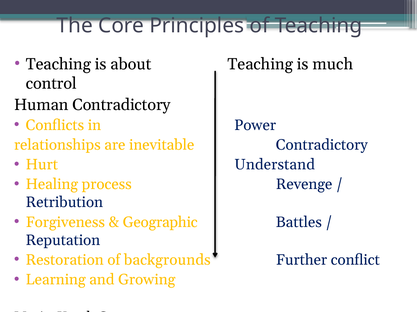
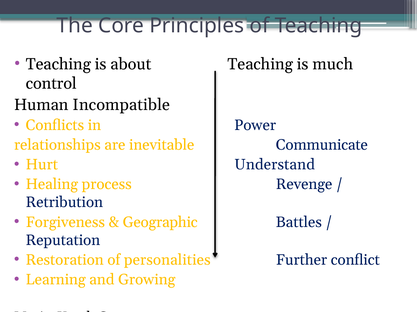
Human Contradictory: Contradictory -> Incompatible
inevitable Contradictory: Contradictory -> Communicate
backgrounds: backgrounds -> personalities
